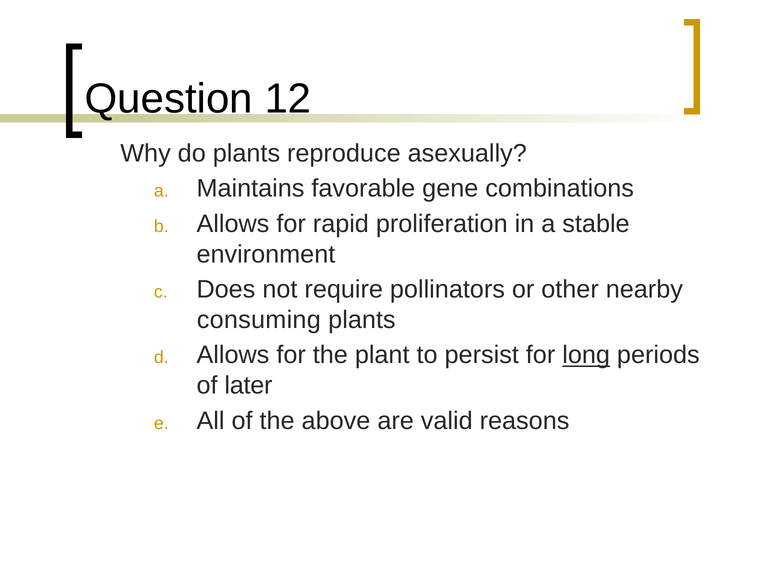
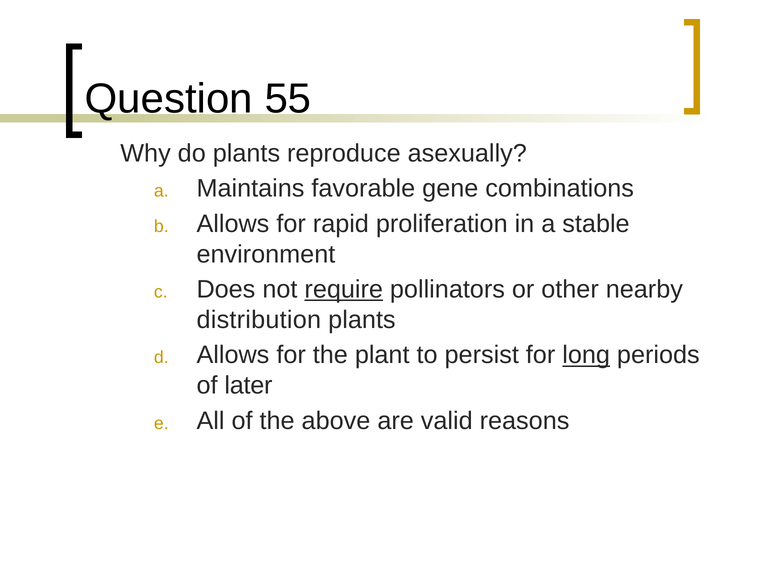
12: 12 -> 55
require underline: none -> present
consuming: consuming -> distribution
